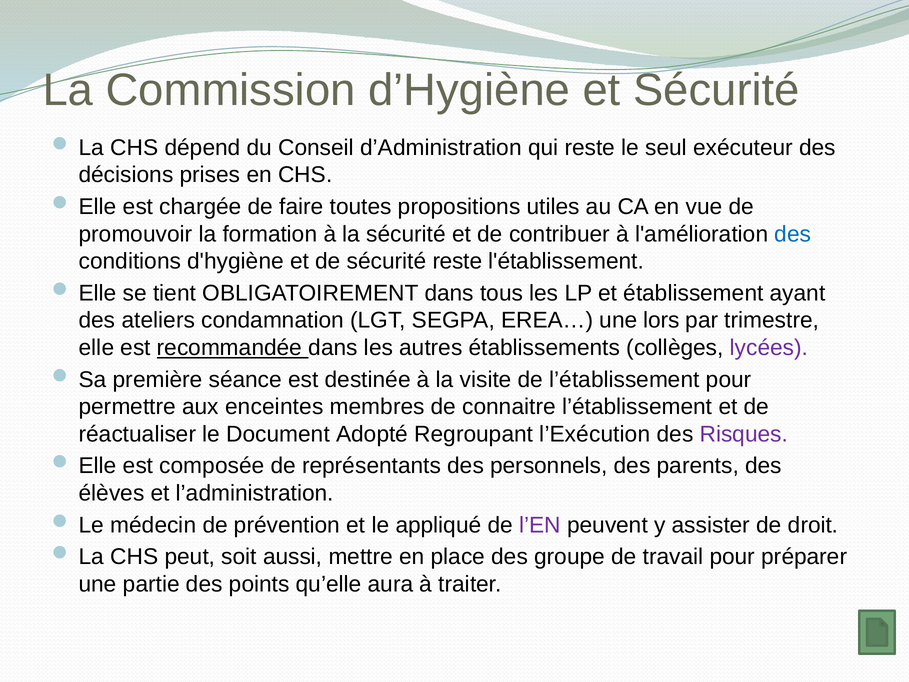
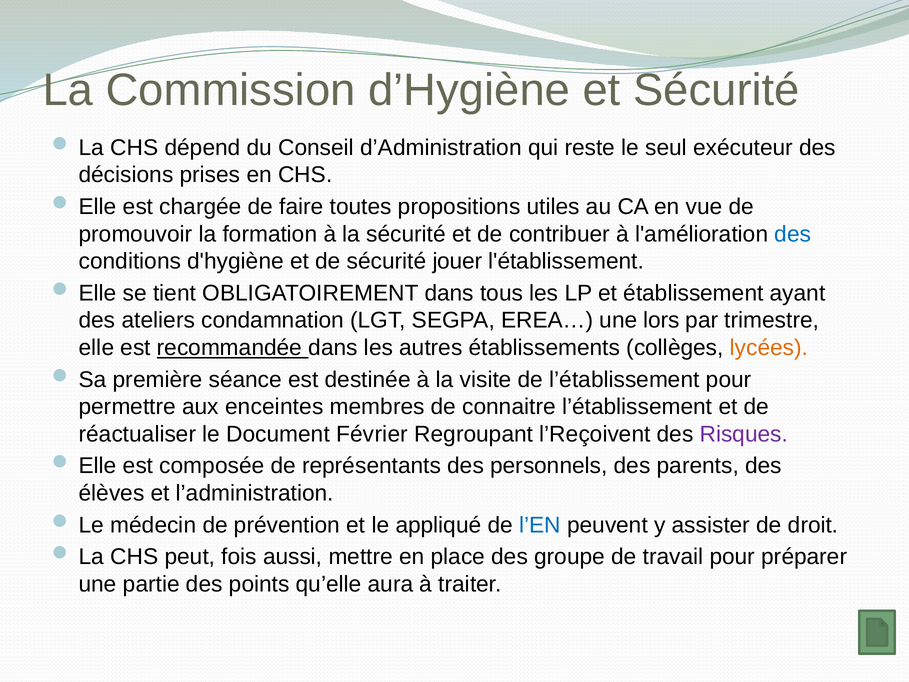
sécurité reste: reste -> jouer
lycées colour: purple -> orange
Adopté: Adopté -> Février
l’Exécution: l’Exécution -> l’Reçoivent
l’EN colour: purple -> blue
soit: soit -> fois
